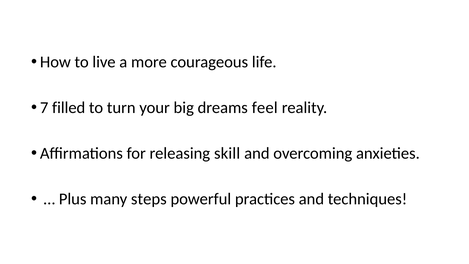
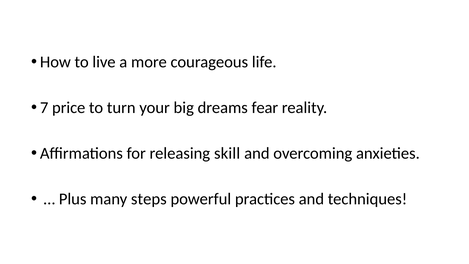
filled: filled -> price
feel: feel -> fear
